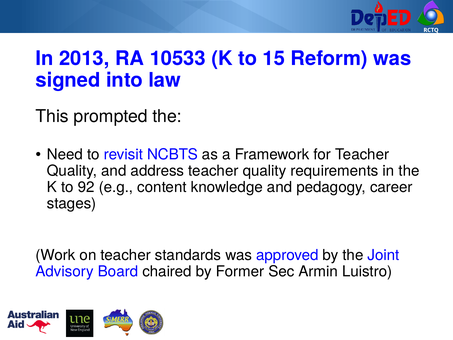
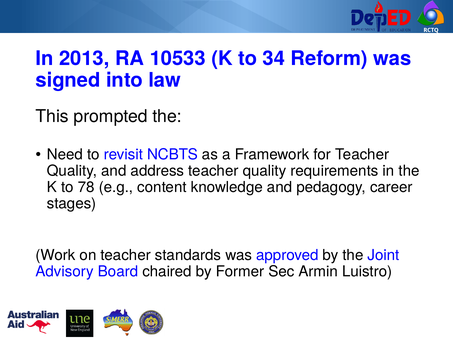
15: 15 -> 34
92: 92 -> 78
